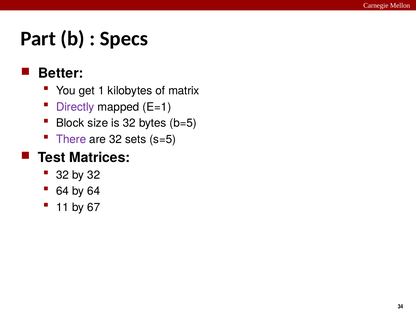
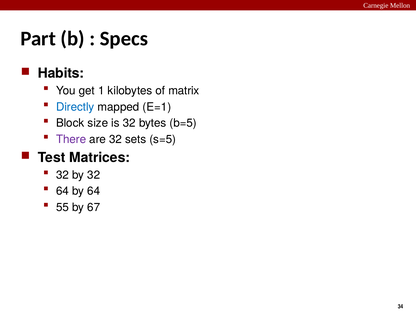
Better: Better -> Habits
Directly colour: purple -> blue
11: 11 -> 55
